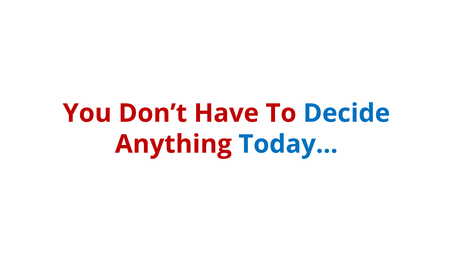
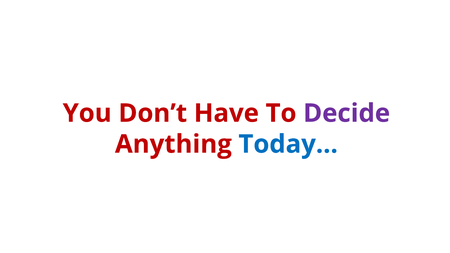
Decide colour: blue -> purple
